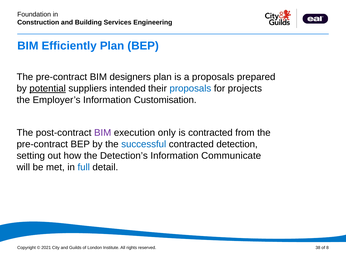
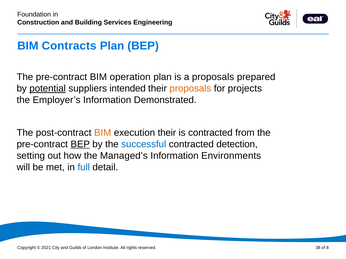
Efficiently: Efficiently -> Contracts
designers: designers -> operation
proposals at (190, 89) colour: blue -> orange
Customisation: Customisation -> Demonstrated
BIM at (103, 133) colour: purple -> orange
execution only: only -> their
BEP at (80, 144) underline: none -> present
Detection’s: Detection’s -> Managed’s
Communicate: Communicate -> Environments
